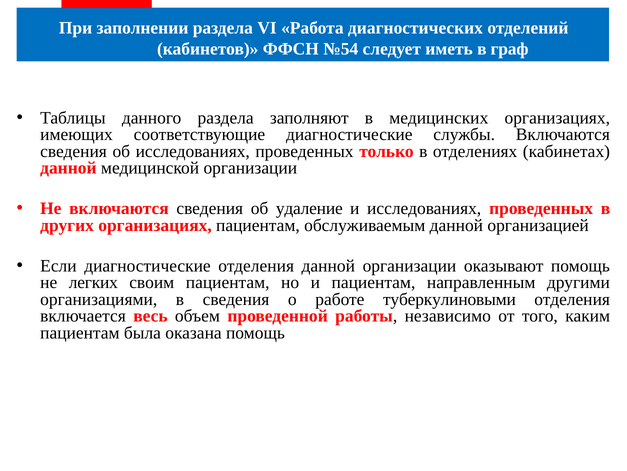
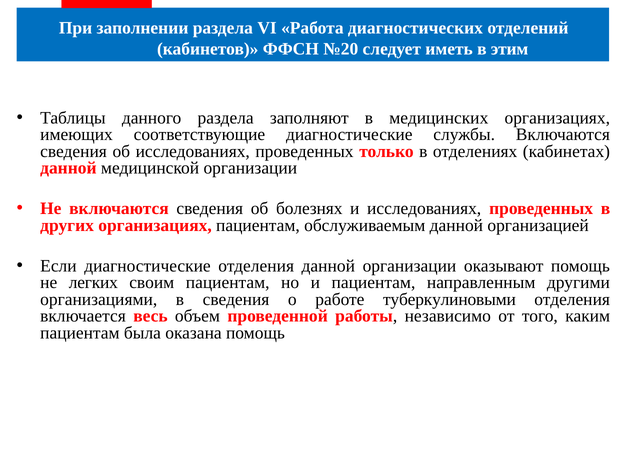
№54: №54 -> №20
граф: граф -> этим
удаление: удаление -> болезнях
